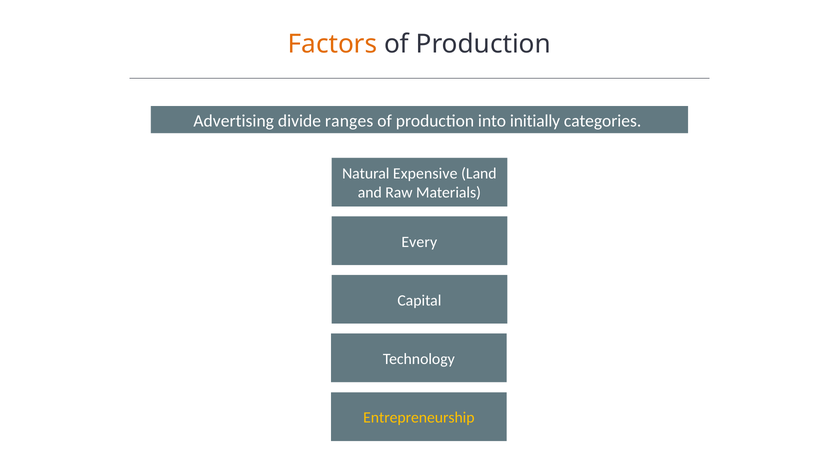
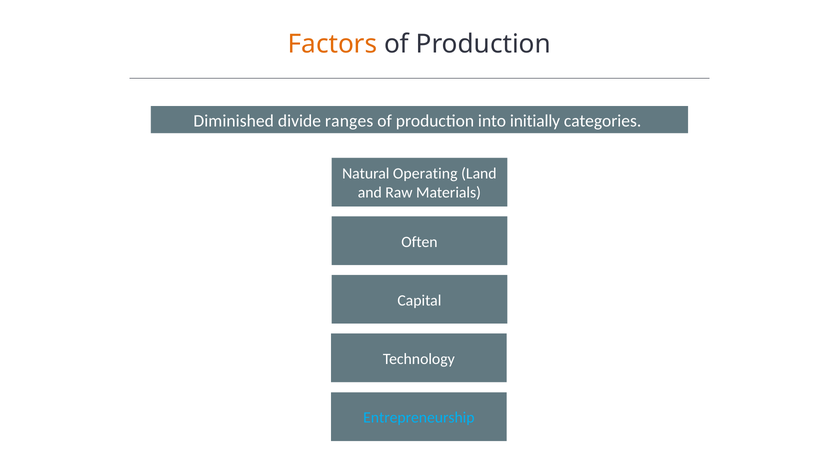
Advertising: Advertising -> Diminished
Expensive: Expensive -> Operating
Every: Every -> Often
Entrepreneurship colour: yellow -> light blue
